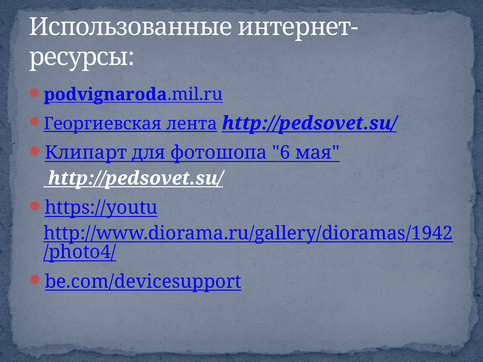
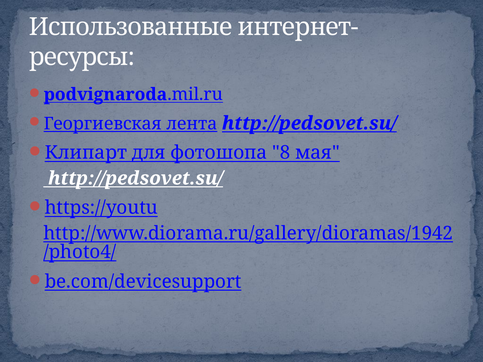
6: 6 -> 8
